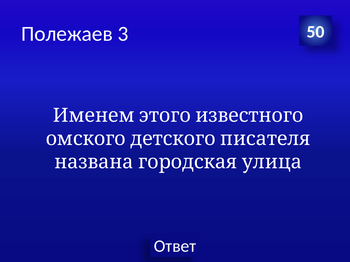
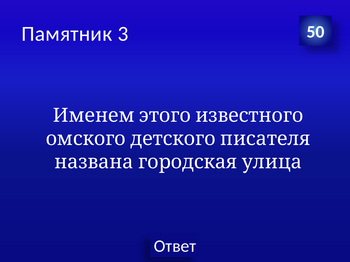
Полежаев: Полежаев -> Памятник
